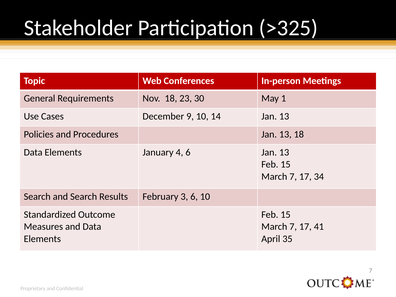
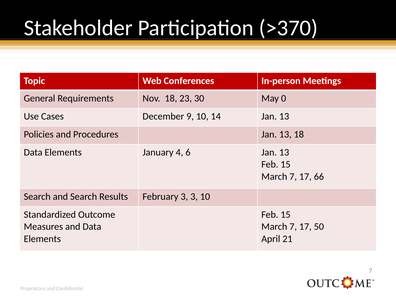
>325: >325 -> >370
1: 1 -> 0
34: 34 -> 66
3 6: 6 -> 3
41: 41 -> 50
35: 35 -> 21
